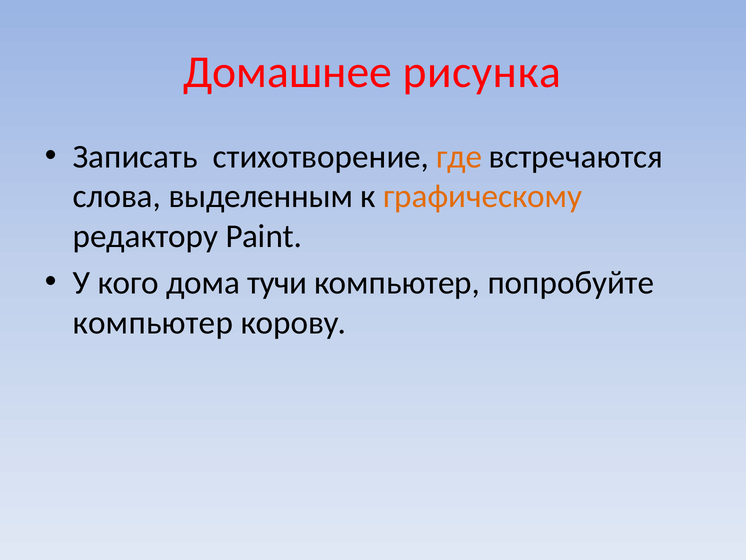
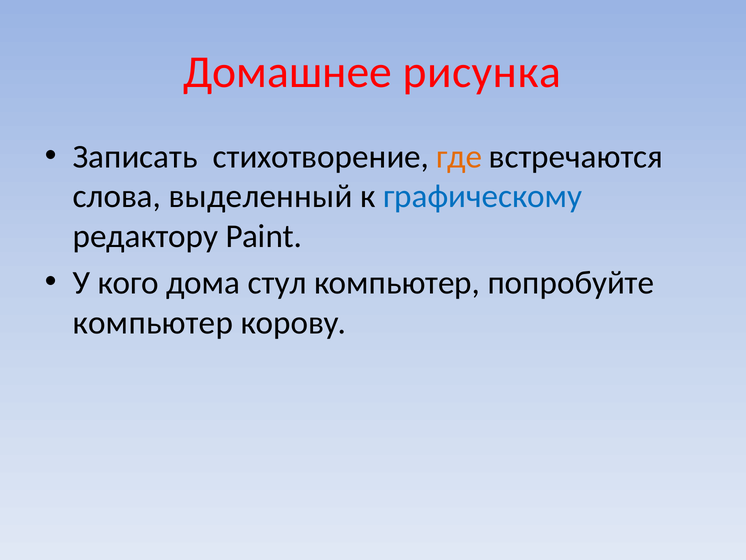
выделенным: выделенным -> выделенный
графическому colour: orange -> blue
тучи: тучи -> стул
